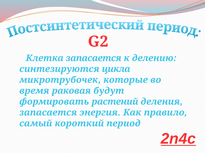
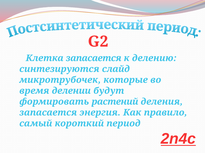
цикла: цикла -> слайд
раковая: раковая -> делении
